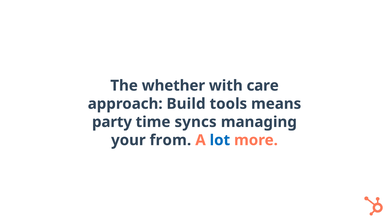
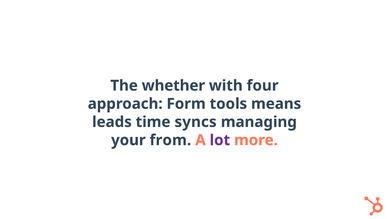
care: care -> four
Build: Build -> Form
party: party -> leads
lot colour: blue -> purple
